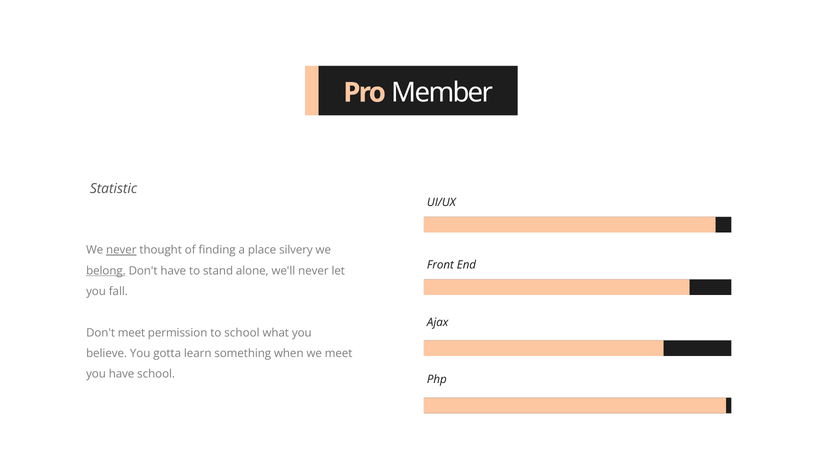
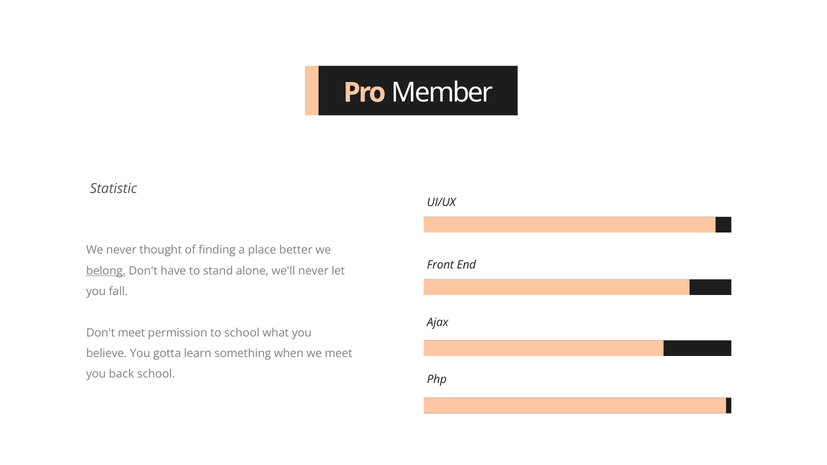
never at (121, 250) underline: present -> none
silvery: silvery -> better
you have: have -> back
